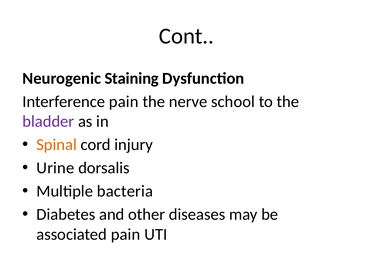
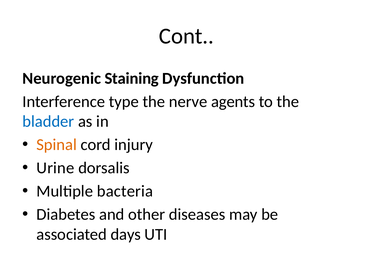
Interference pain: pain -> type
school: school -> agents
bladder colour: purple -> blue
associated pain: pain -> days
